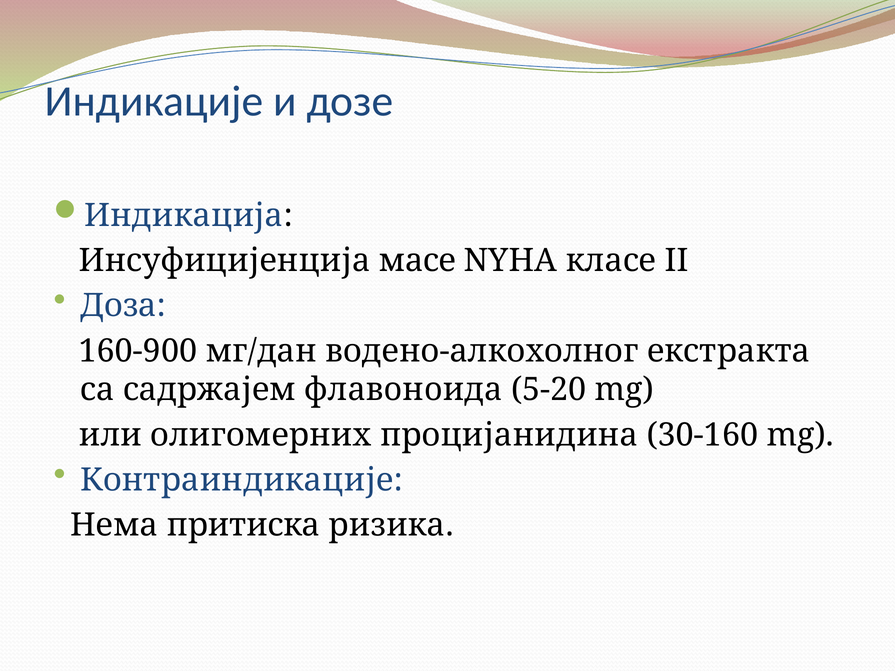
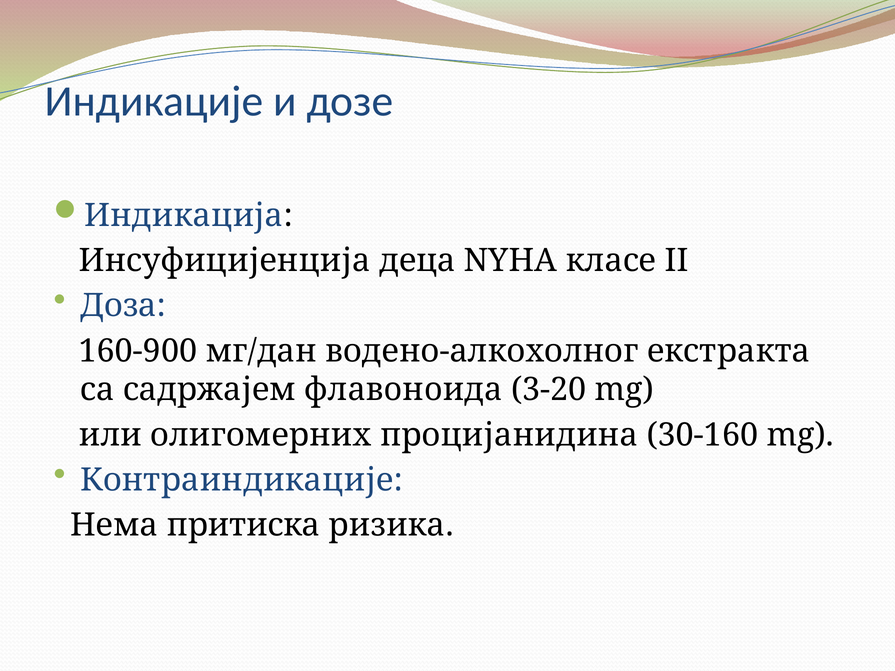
масе: масе -> деца
5-20: 5-20 -> 3-20
